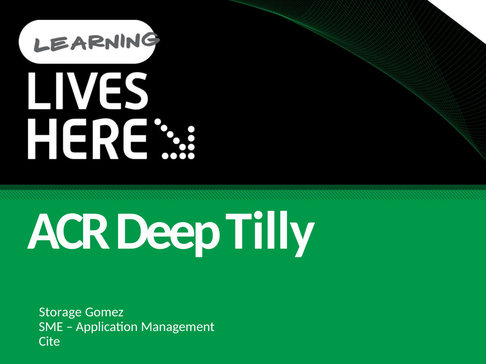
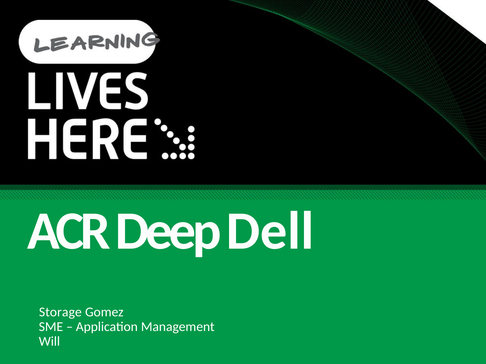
Tilly: Tilly -> Dell
Cite: Cite -> Will
